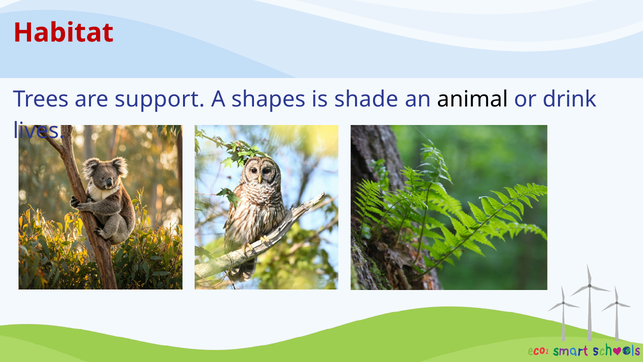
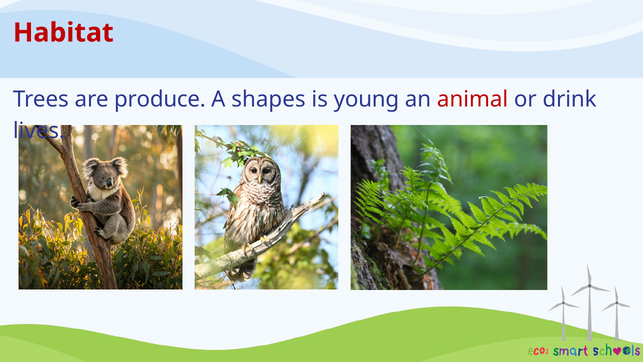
support: support -> produce
shade: shade -> young
animal colour: black -> red
